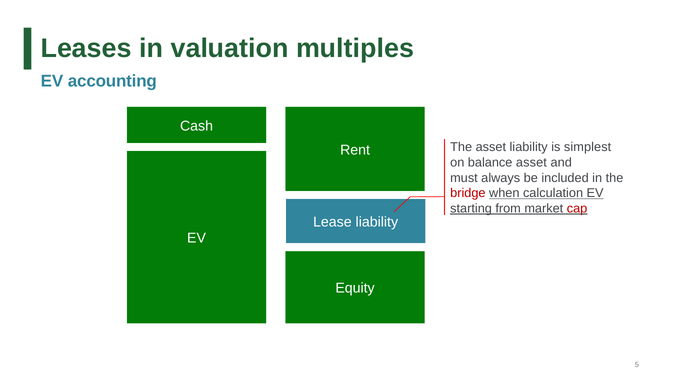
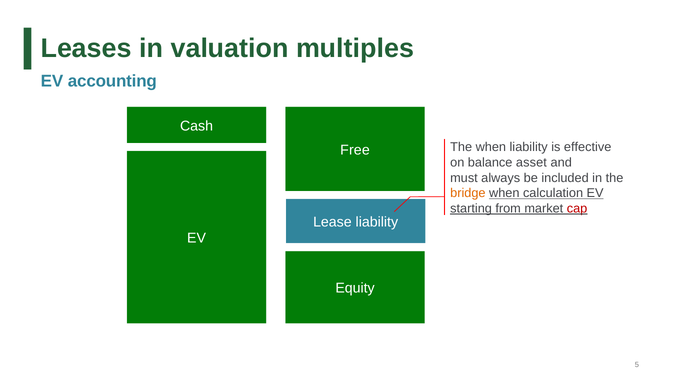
The asset: asset -> when
simplest: simplest -> effective
Rent: Rent -> Free
bridge colour: red -> orange
